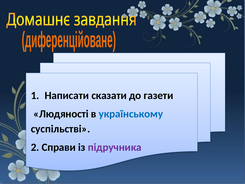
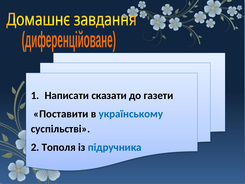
Людяностi: Людяностi -> Поставити
Справи: Справи -> Тополя
підручника colour: purple -> blue
